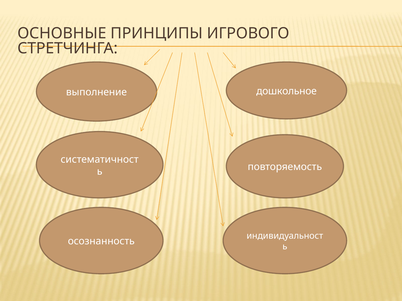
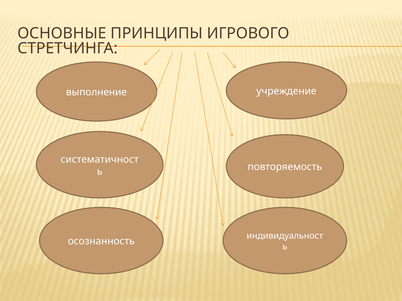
дошкольное: дошкольное -> учреждение
